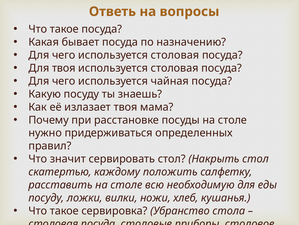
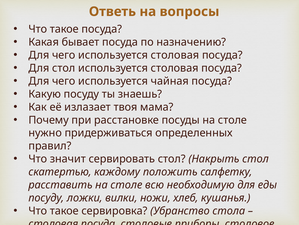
Для твоя: твоя -> стол
